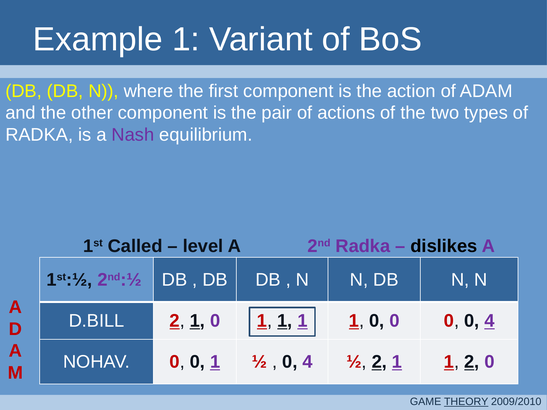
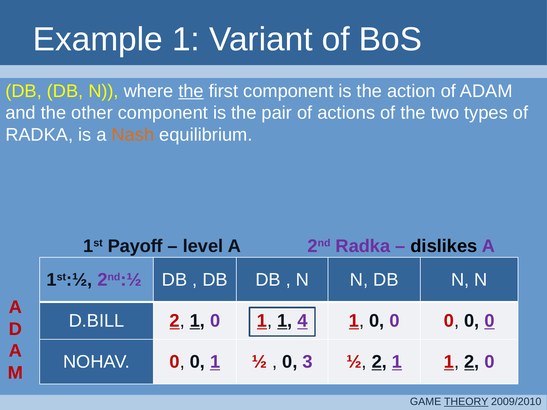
the at (191, 91) underline: none -> present
Nash colour: purple -> orange
Called: Called -> Payoff
0 1 1 1: 1 -> 4
4 at (490, 321): 4 -> 0
4 at (308, 362): 4 -> 3
